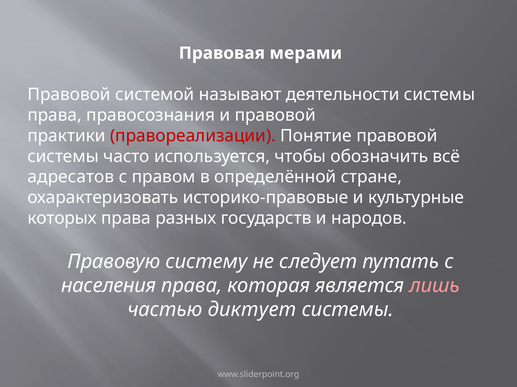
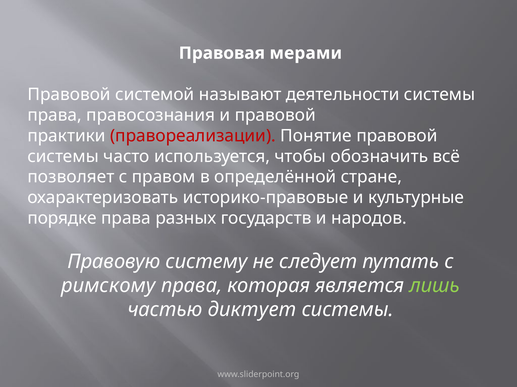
адресатов: адресатов -> позволяет
которых: которых -> порядке
населения: населения -> римскому
лишь colour: pink -> light green
